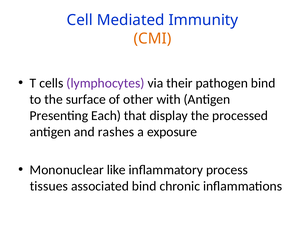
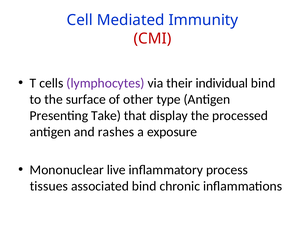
CMI colour: orange -> red
pathogen: pathogen -> individual
with: with -> type
Each: Each -> Take
like: like -> live
